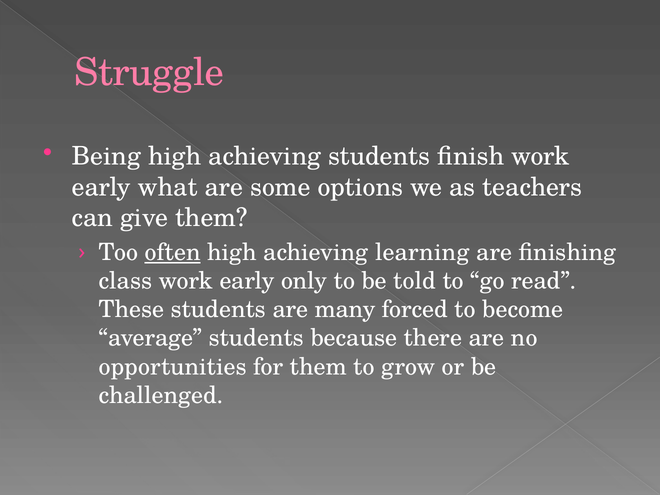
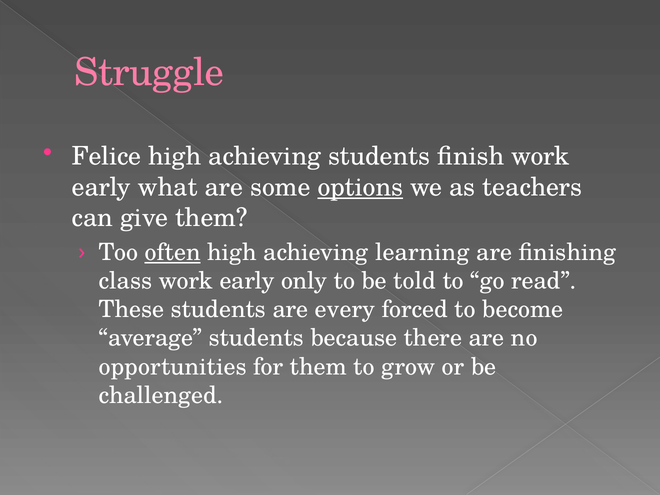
Being: Being -> Felice
options underline: none -> present
many: many -> every
